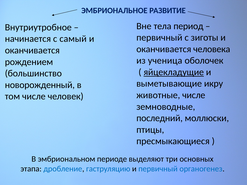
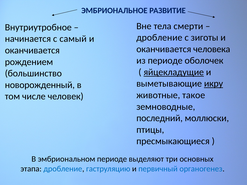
период: период -> смерти
первичный at (159, 38): первичный -> дробление
из ученица: ученица -> периоде
икру underline: none -> present
животные числе: числе -> такое
